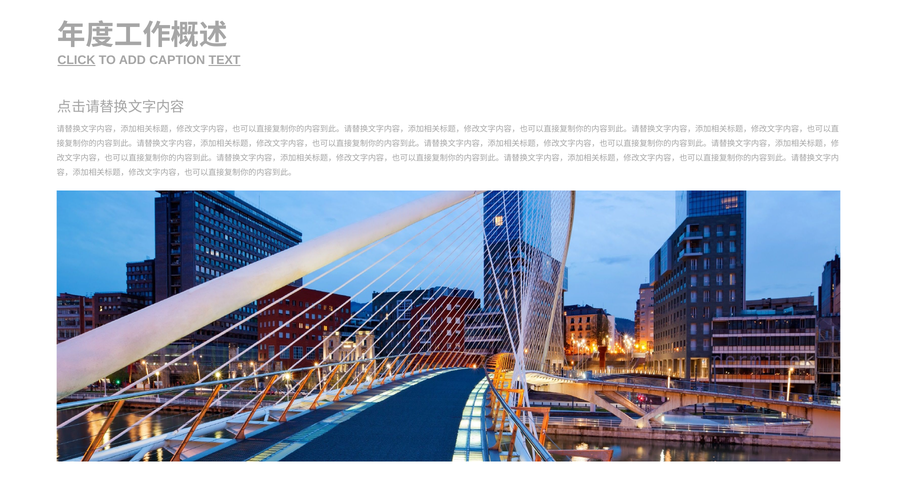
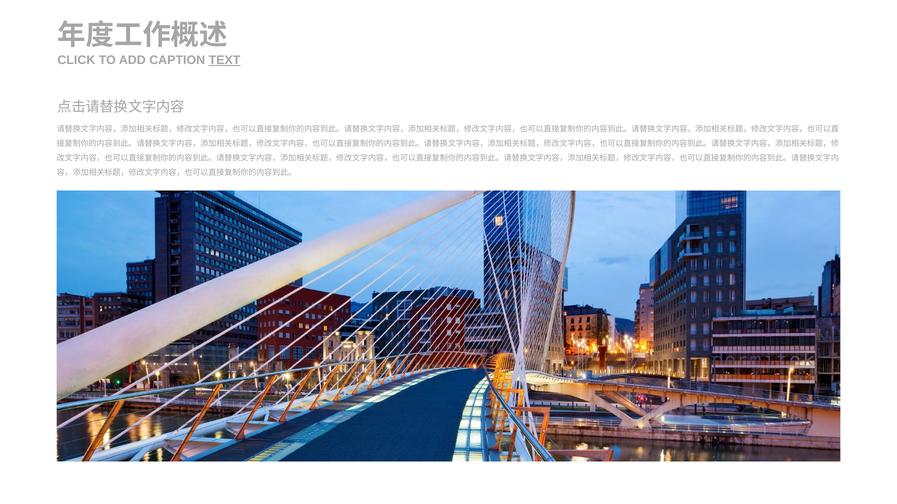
CLICK underline: present -> none
